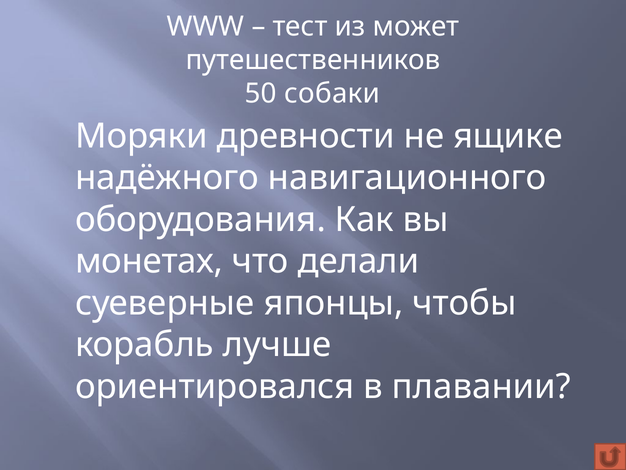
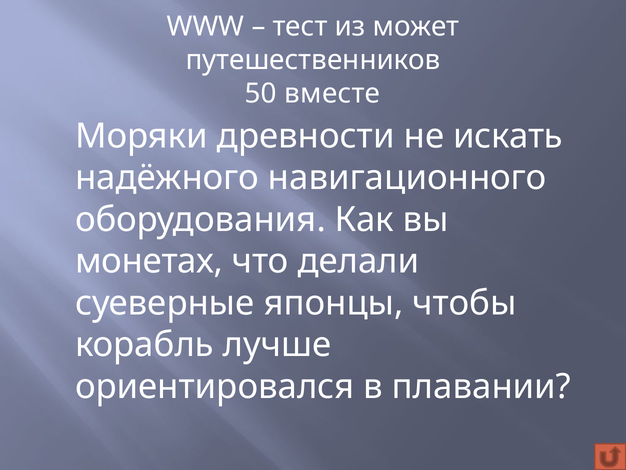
собаки: собаки -> вместе
ящике: ящике -> искать
